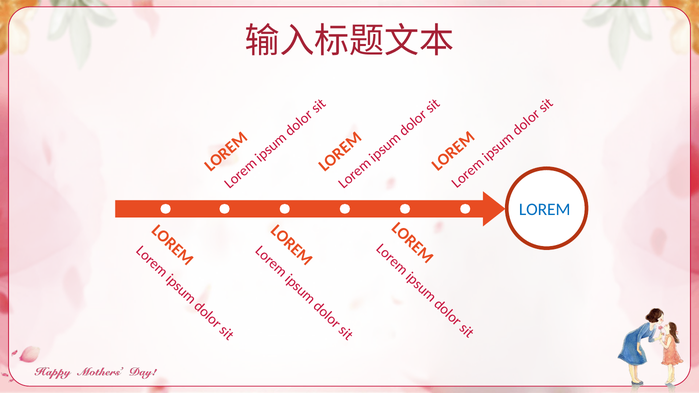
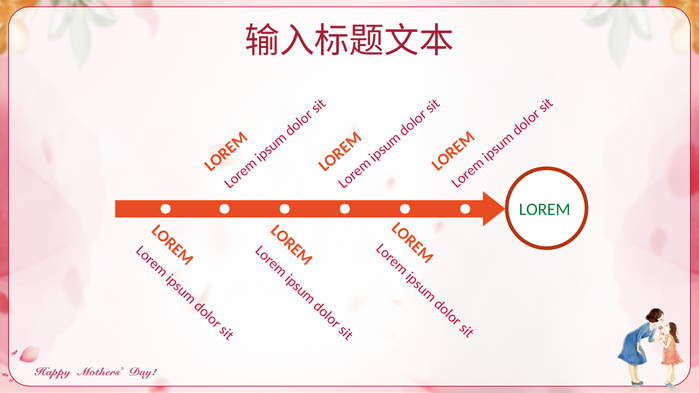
LOREM colour: blue -> green
